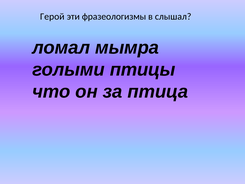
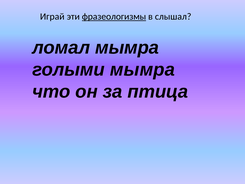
Герой: Герой -> Играй
фразеологизмы underline: none -> present
голыми птицы: птицы -> мымра
